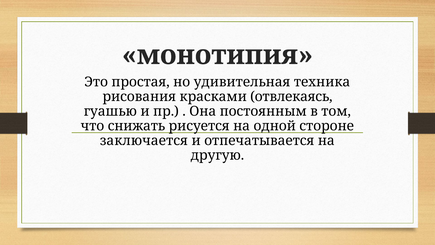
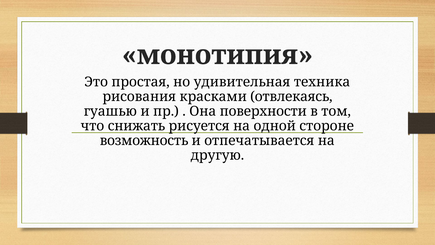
постоянным: постоянным -> поверхности
заключается: заключается -> возможность
